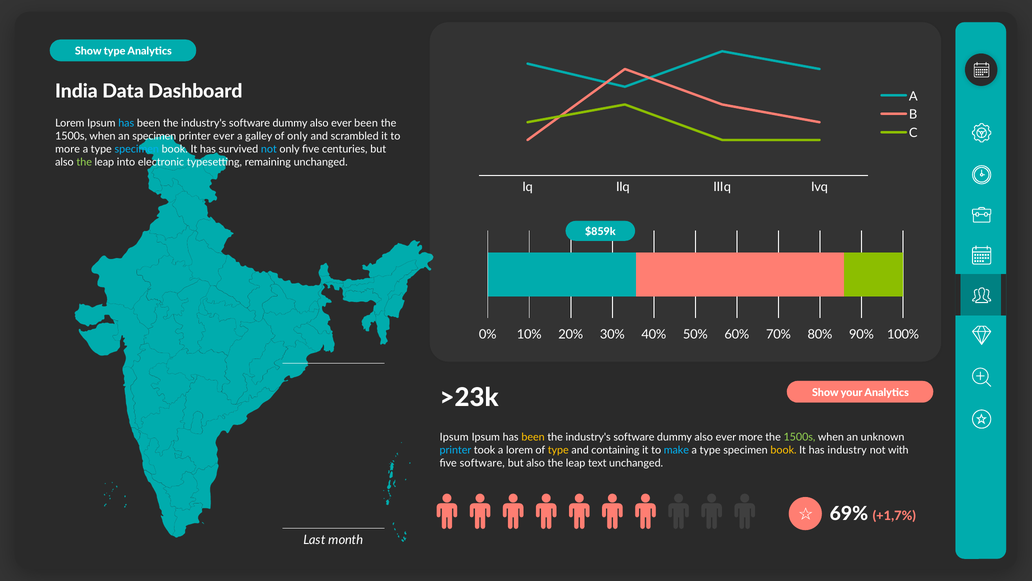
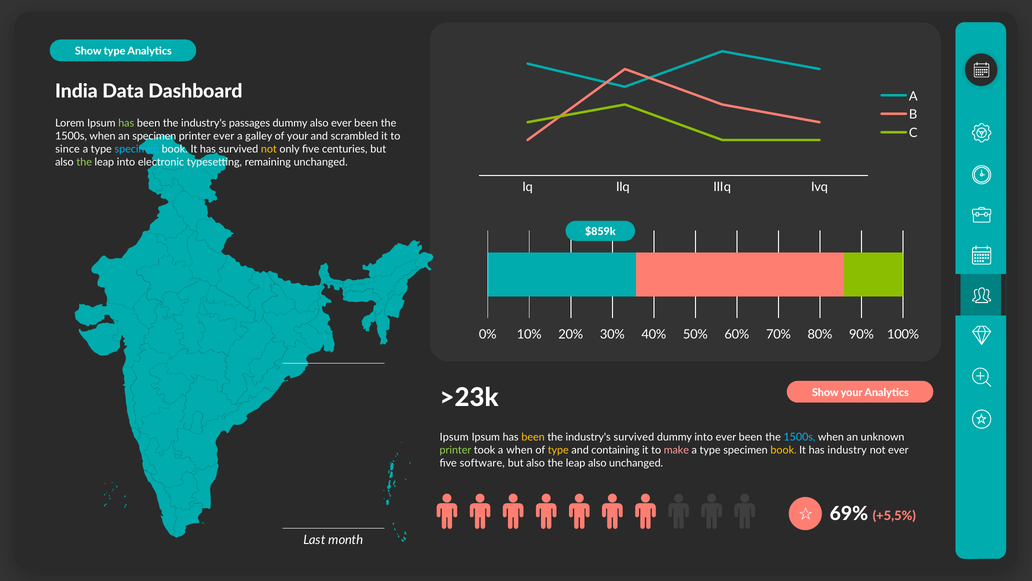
has at (126, 123) colour: light blue -> light green
software at (249, 123): software -> passages
of only: only -> your
more at (68, 149): more -> since
not at (269, 149) colour: light blue -> yellow
software at (634, 437): software -> survived
also at (704, 437): also -> into
more at (751, 437): more -> been
1500s at (799, 437) colour: light green -> light blue
printer at (455, 450) colour: light blue -> light green
a lorem: lorem -> when
make colour: light blue -> pink
not with: with -> ever
leap text: text -> also
+1,7%: +1,7% -> +5,5%
